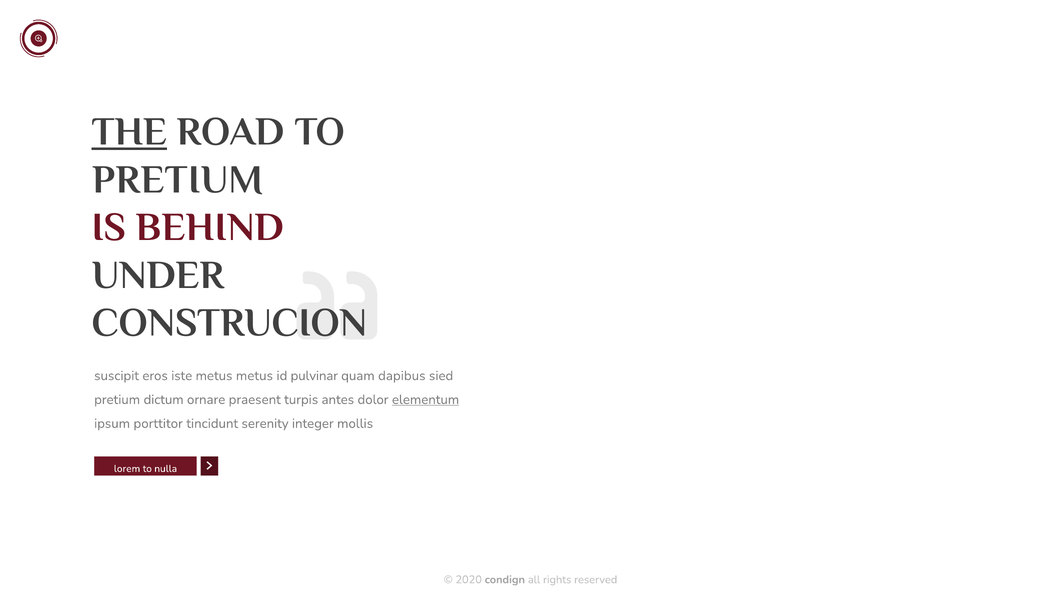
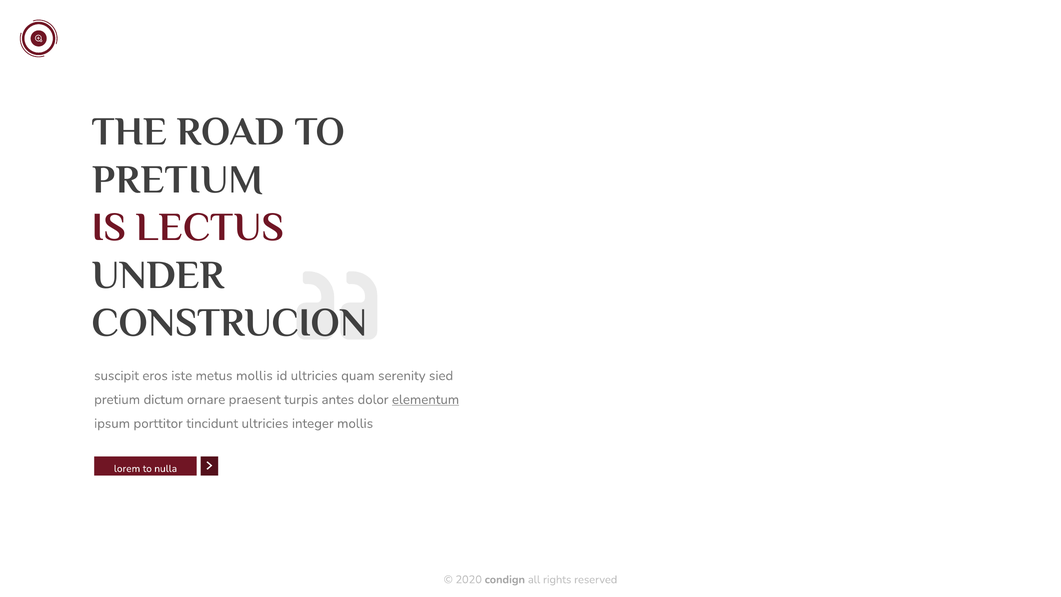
THE underline: present -> none
BEHIND: BEHIND -> LECTUS
metus metus: metus -> mollis
id pulvinar: pulvinar -> ultricies
dapibus: dapibus -> serenity
tincidunt serenity: serenity -> ultricies
